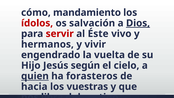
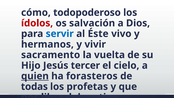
mandamiento: mandamiento -> todopoderoso
Dios underline: present -> none
servir colour: red -> blue
engendrado: engendrado -> sacramento
según: según -> tercer
hacia: hacia -> todas
vuestras: vuestras -> profetas
